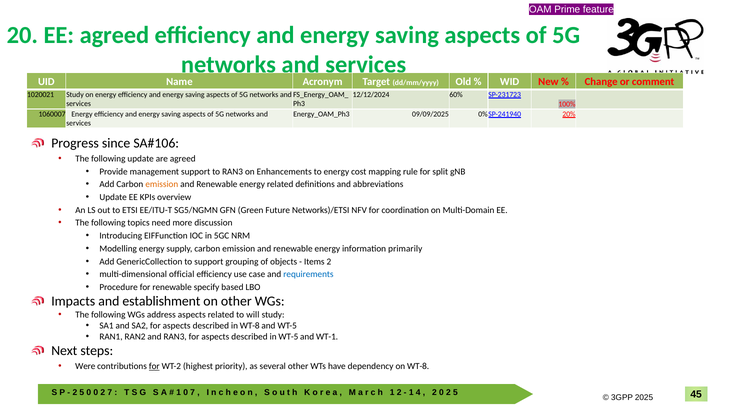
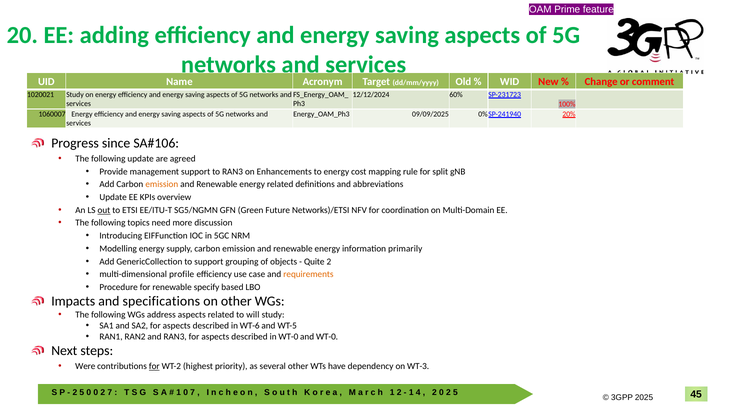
EE agreed: agreed -> adding
out underline: none -> present
Items: Items -> Quite
official: official -> profile
requirements colour: blue -> orange
establishment: establishment -> specifications
in WT-8: WT-8 -> WT-6
in WT-5: WT-5 -> WT-0
and WT-1: WT-1 -> WT-0
on WT-8: WT-8 -> WT-3
